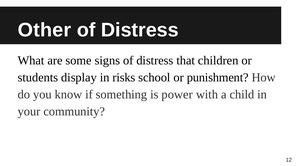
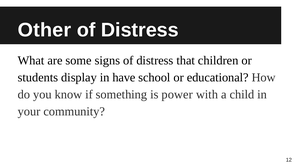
risks: risks -> have
punishment: punishment -> educational
